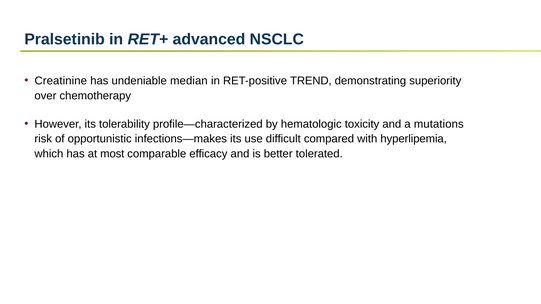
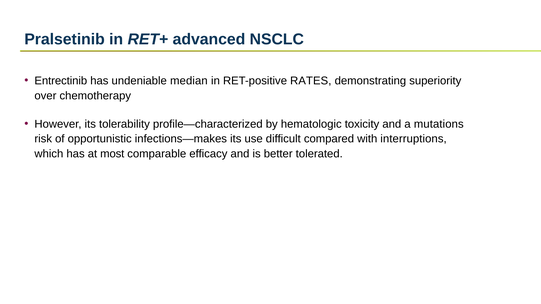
Creatinine: Creatinine -> Entrectinib
TREND: TREND -> RATES
hyperlipemia: hyperlipemia -> interruptions
